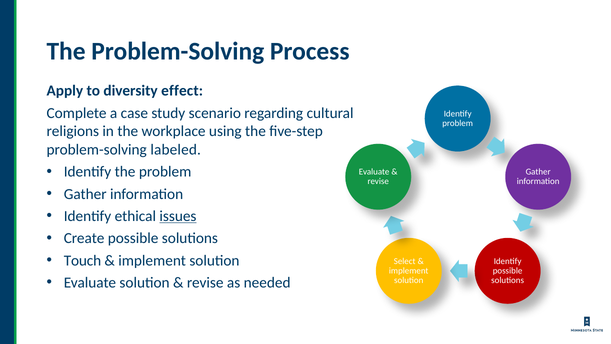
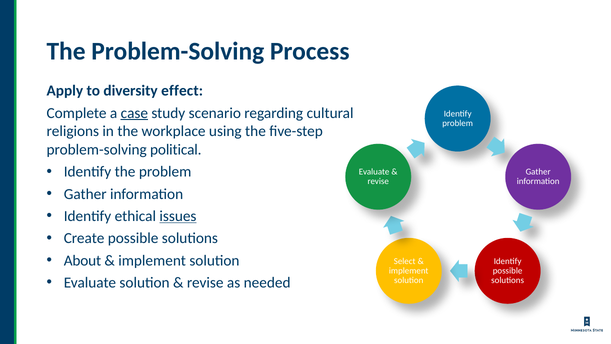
case underline: none -> present
labeled: labeled -> political
Touch: Touch -> About
